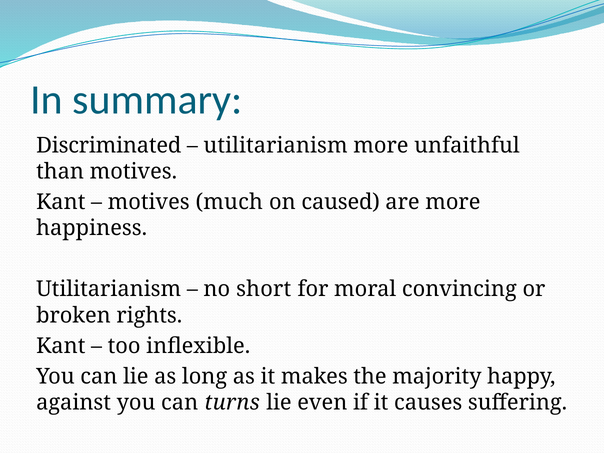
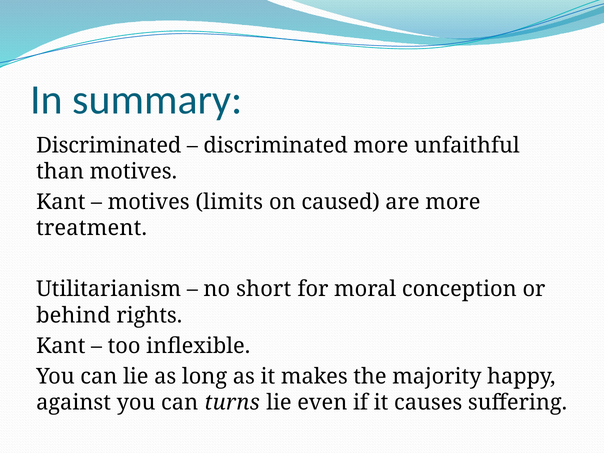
utilitarianism at (276, 145): utilitarianism -> discriminated
much: much -> limits
happiness: happiness -> treatment
convincing: convincing -> conception
broken: broken -> behind
